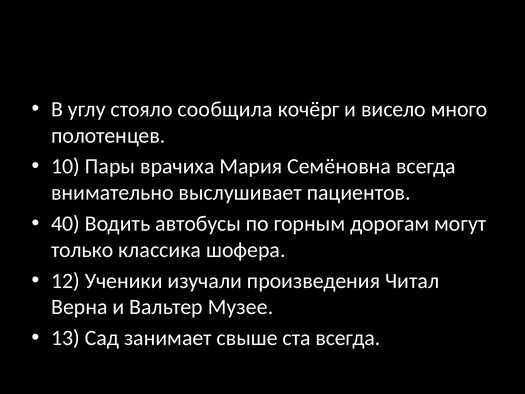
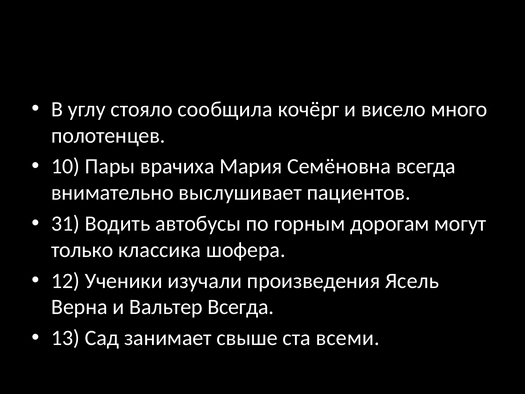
40: 40 -> 31
Читал: Читал -> Ясель
Вальтер Музее: Музее -> Всегда
ста всегда: всегда -> всеми
